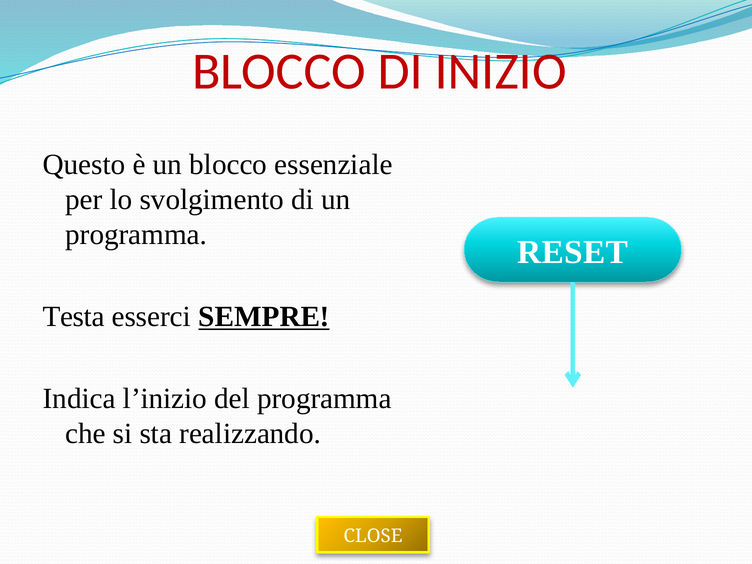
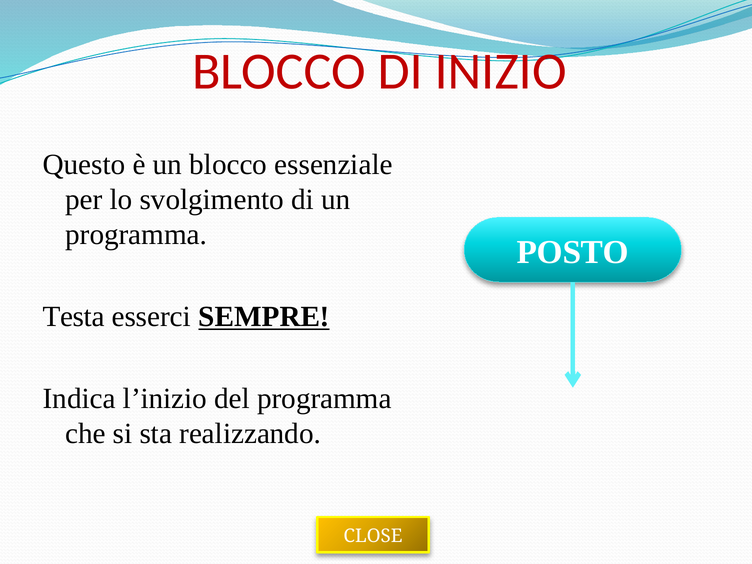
RESET: RESET -> POSTO
